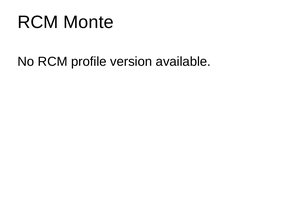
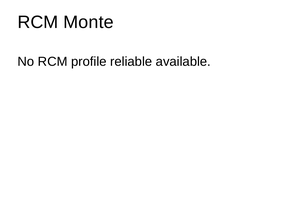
version: version -> reliable
